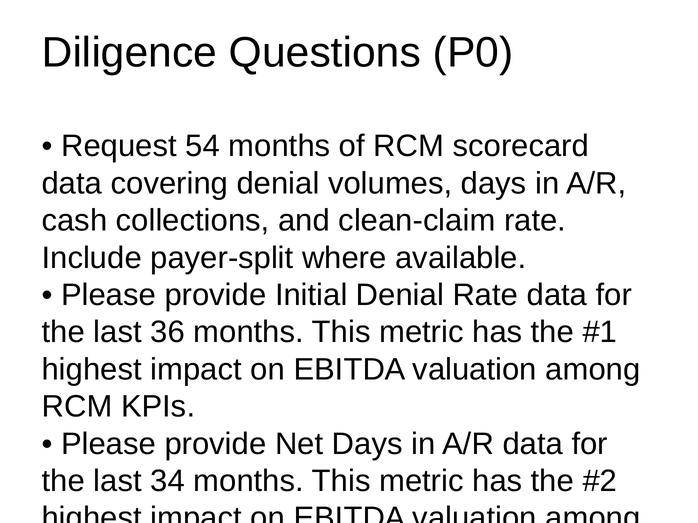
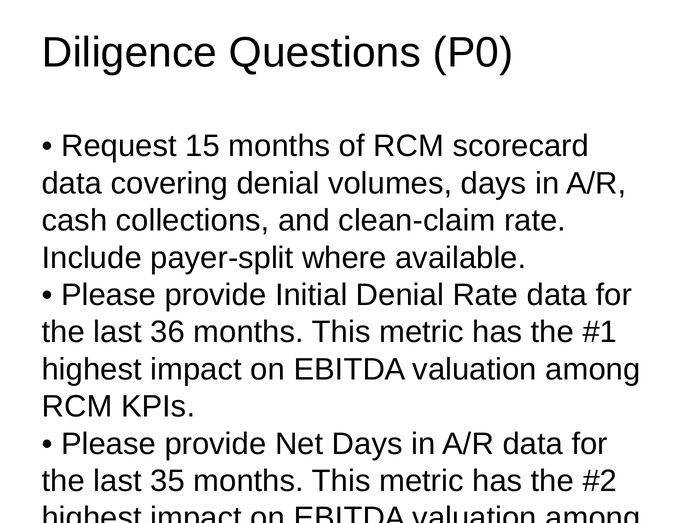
54: 54 -> 15
34: 34 -> 35
